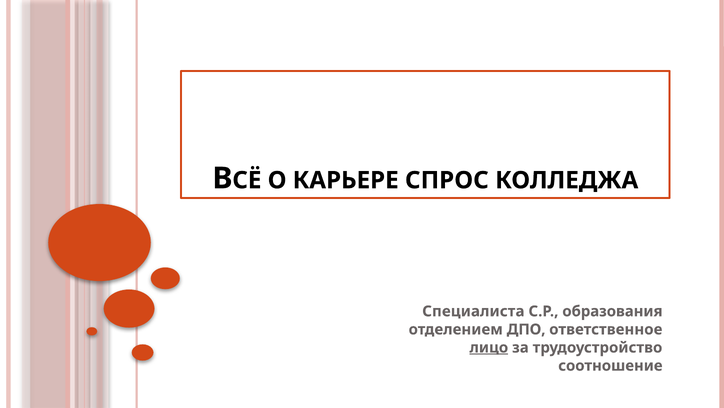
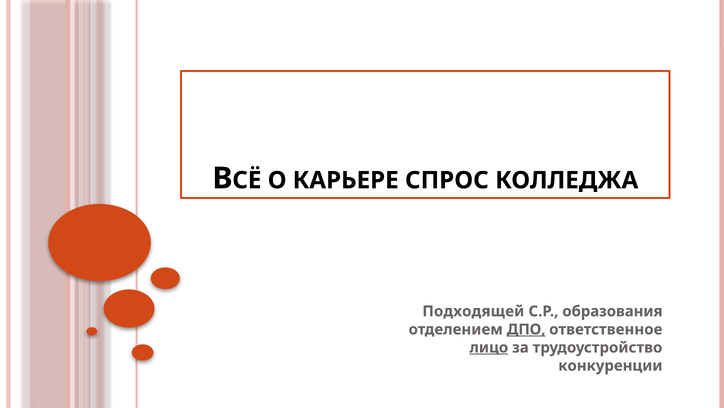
Специалиста: Специалиста -> Подходящей
ДПО underline: none -> present
соотношение: соотношение -> конкуренции
